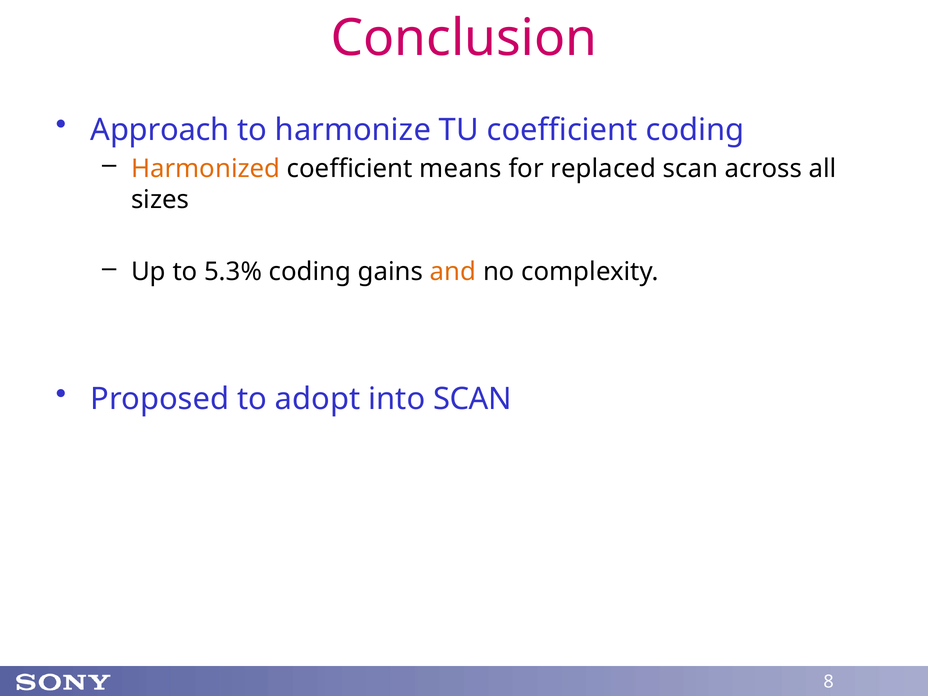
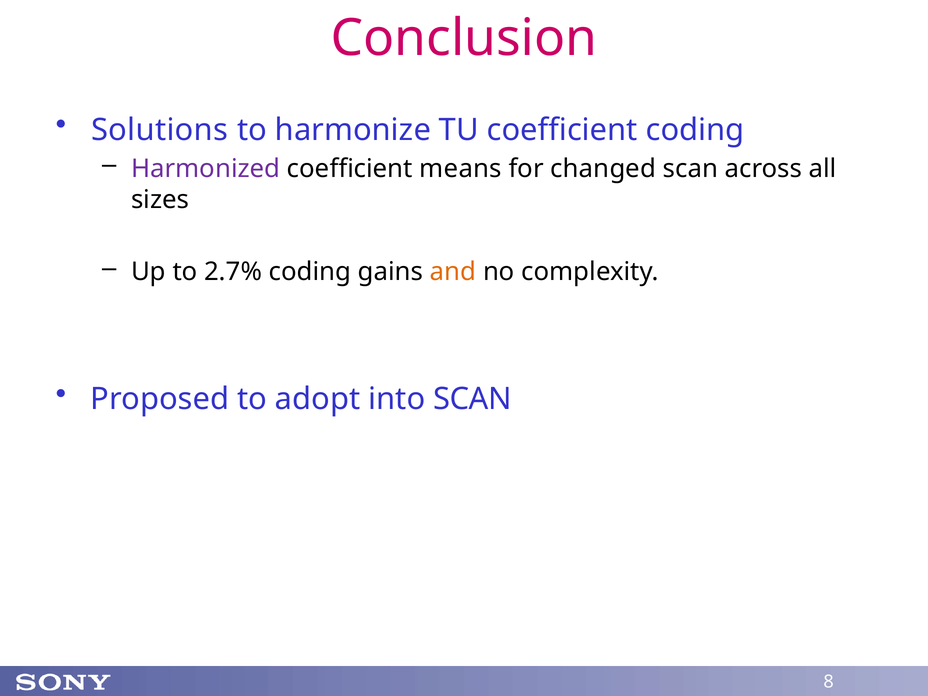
Approach: Approach -> Solutions
Harmonized colour: orange -> purple
replaced: replaced -> changed
5.3%: 5.3% -> 2.7%
